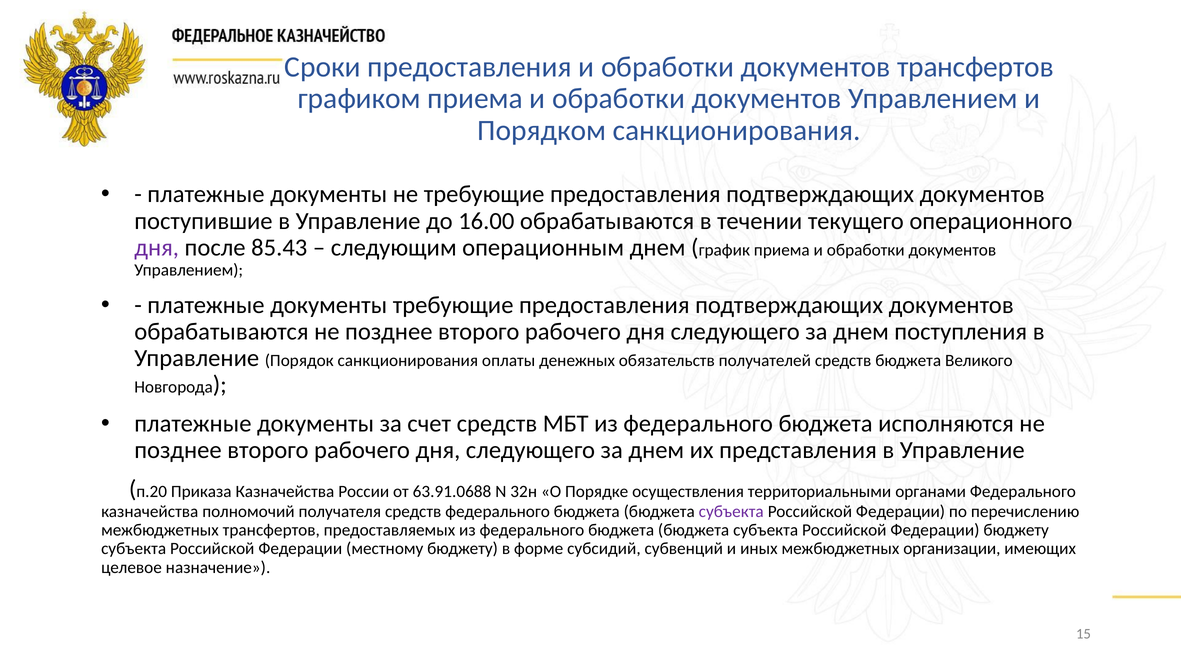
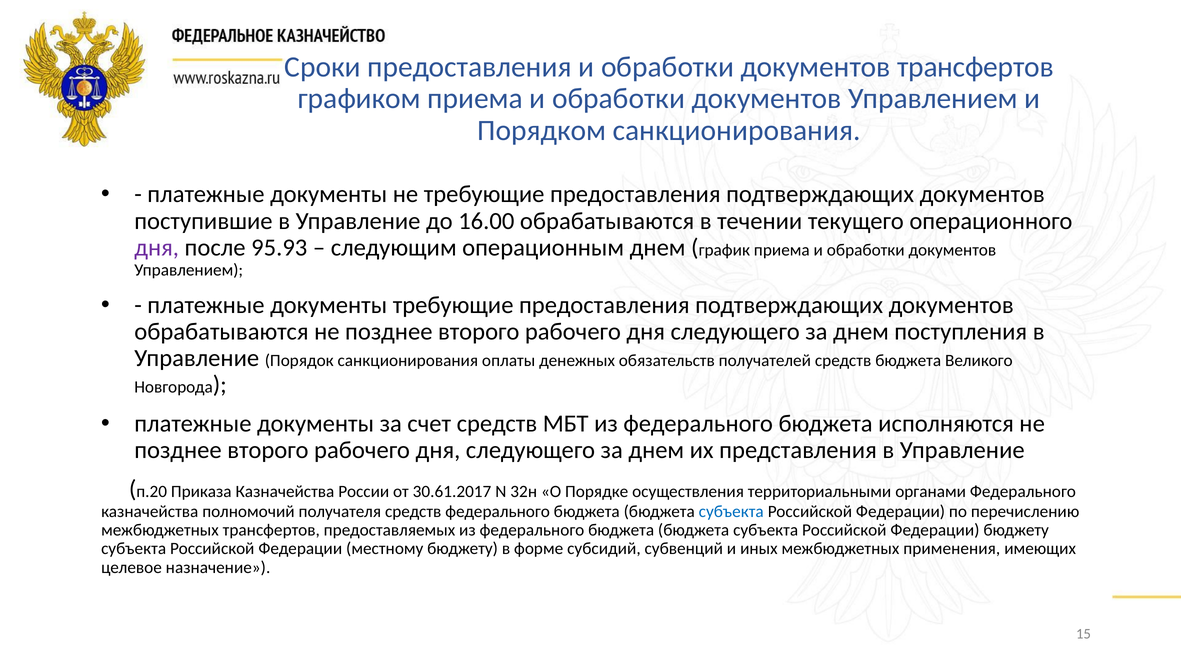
85.43: 85.43 -> 95.93
63.91.0688: 63.91.0688 -> 30.61.2017
субъекта at (731, 512) colour: purple -> blue
организации: организации -> применения
